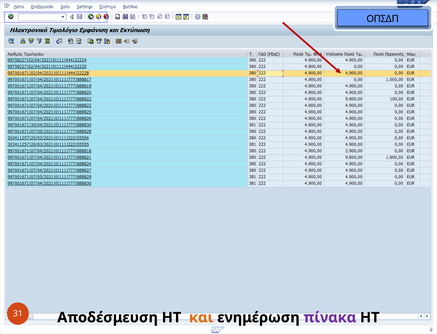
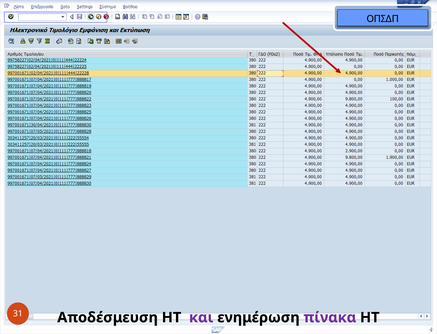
και colour: orange -> purple
